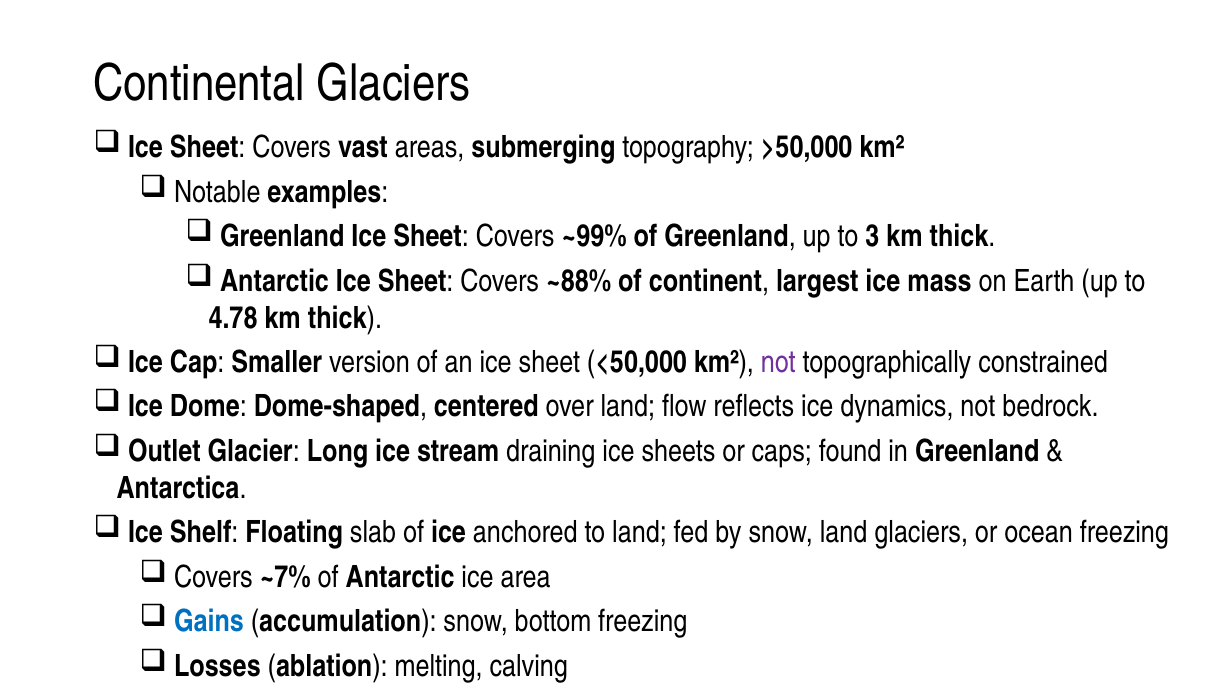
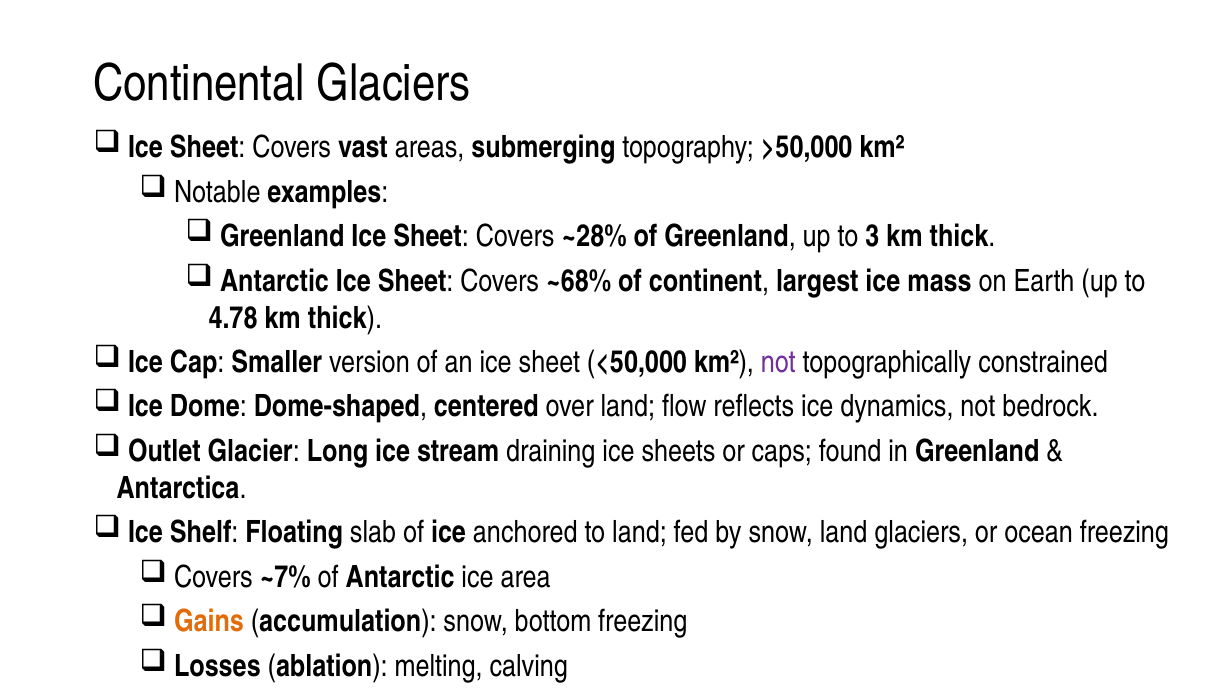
~99%: ~99% -> ~28%
~88%: ~88% -> ~68%
Gains colour: blue -> orange
